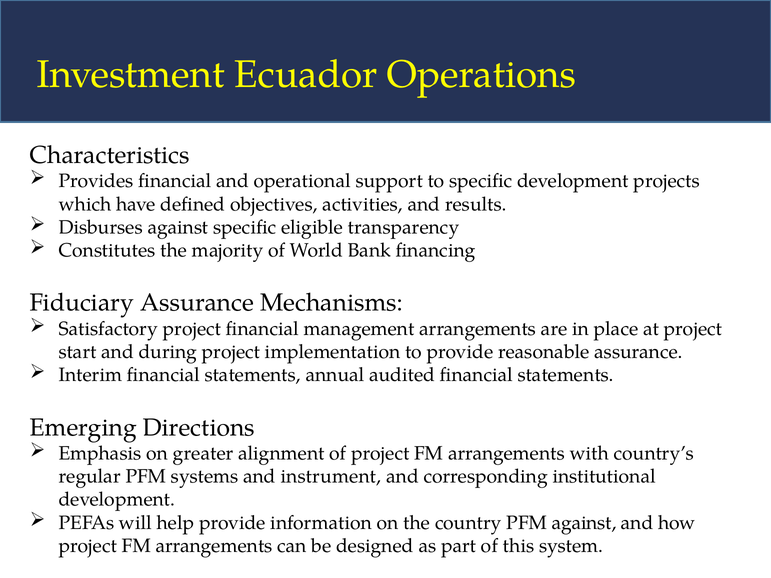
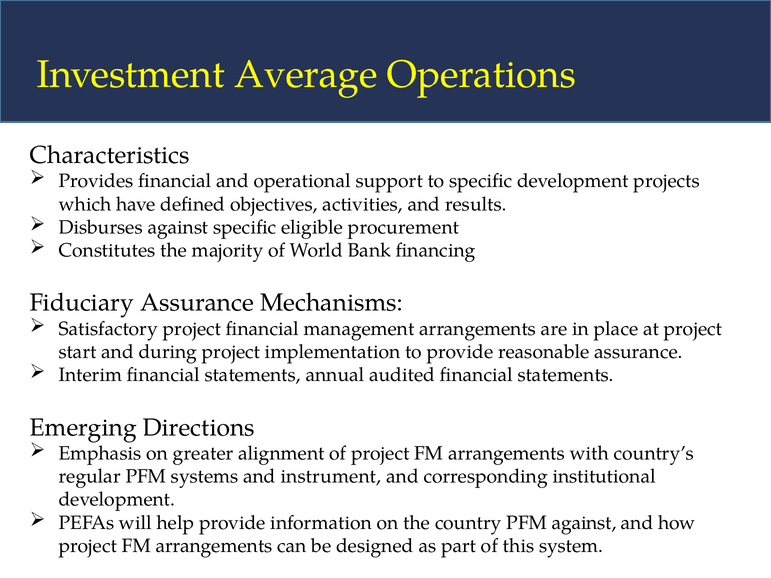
Ecuador: Ecuador -> Average
transparency: transparency -> procurement
